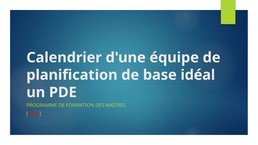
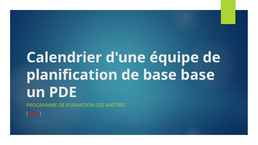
base idéal: idéal -> base
